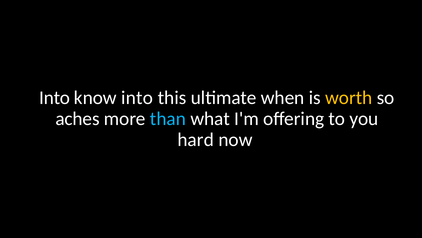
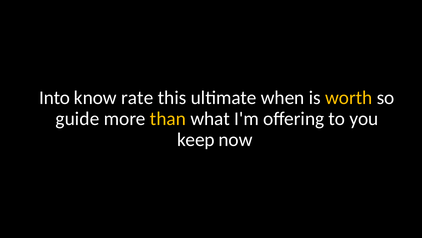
know into: into -> rate
aches: aches -> guide
than colour: light blue -> yellow
hard: hard -> keep
